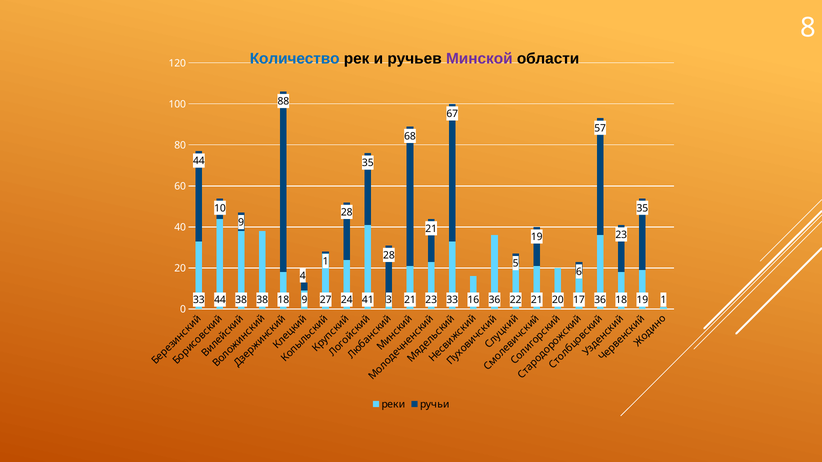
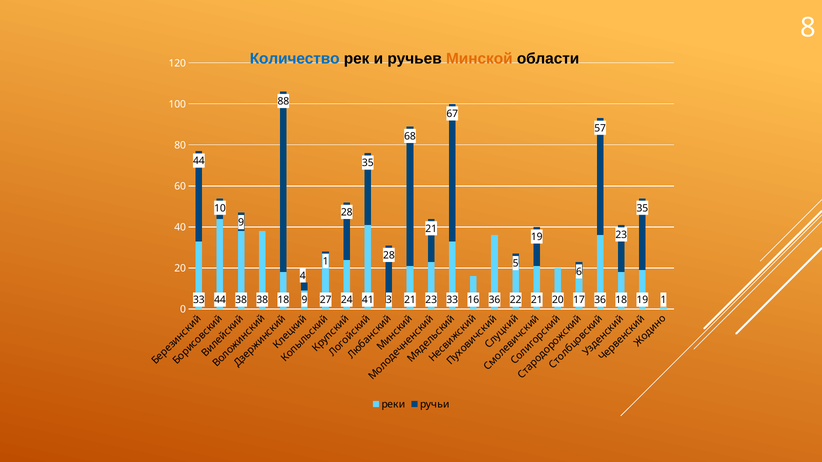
Минской colour: purple -> orange
